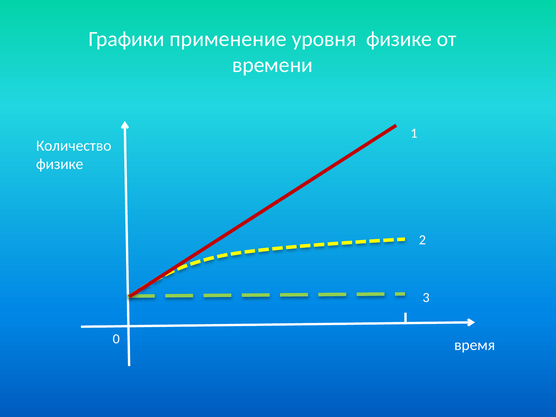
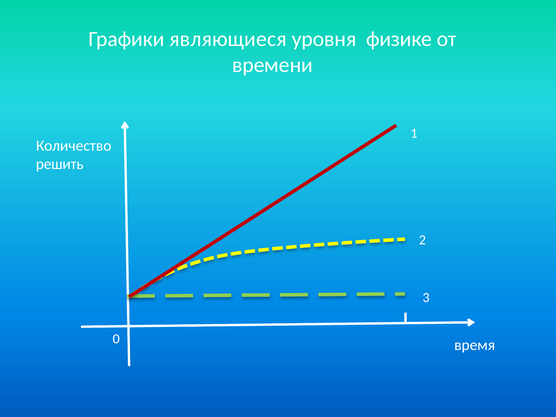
применение: применение -> являющиеся
физике at (60, 164): физике -> решить
